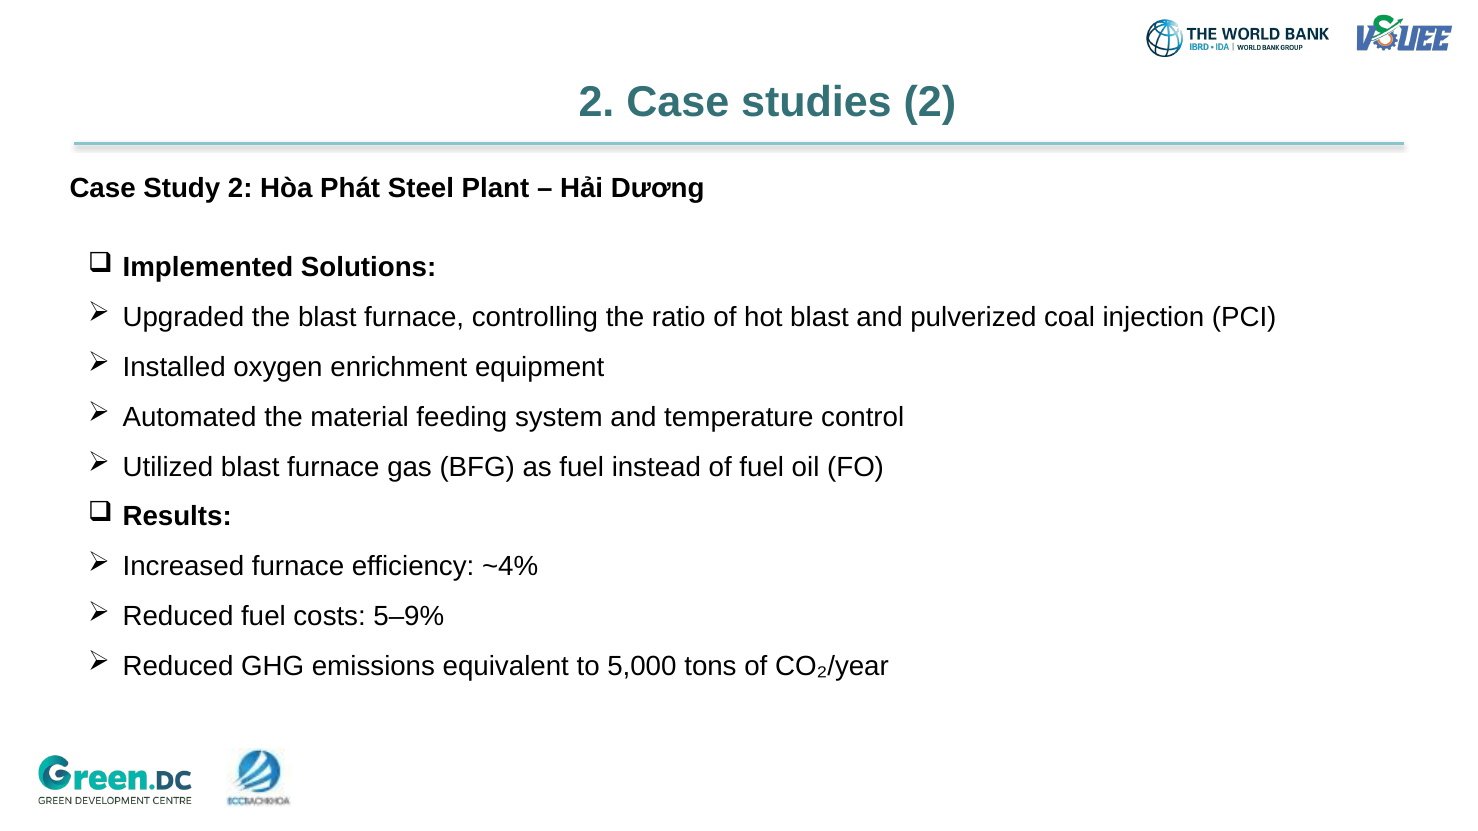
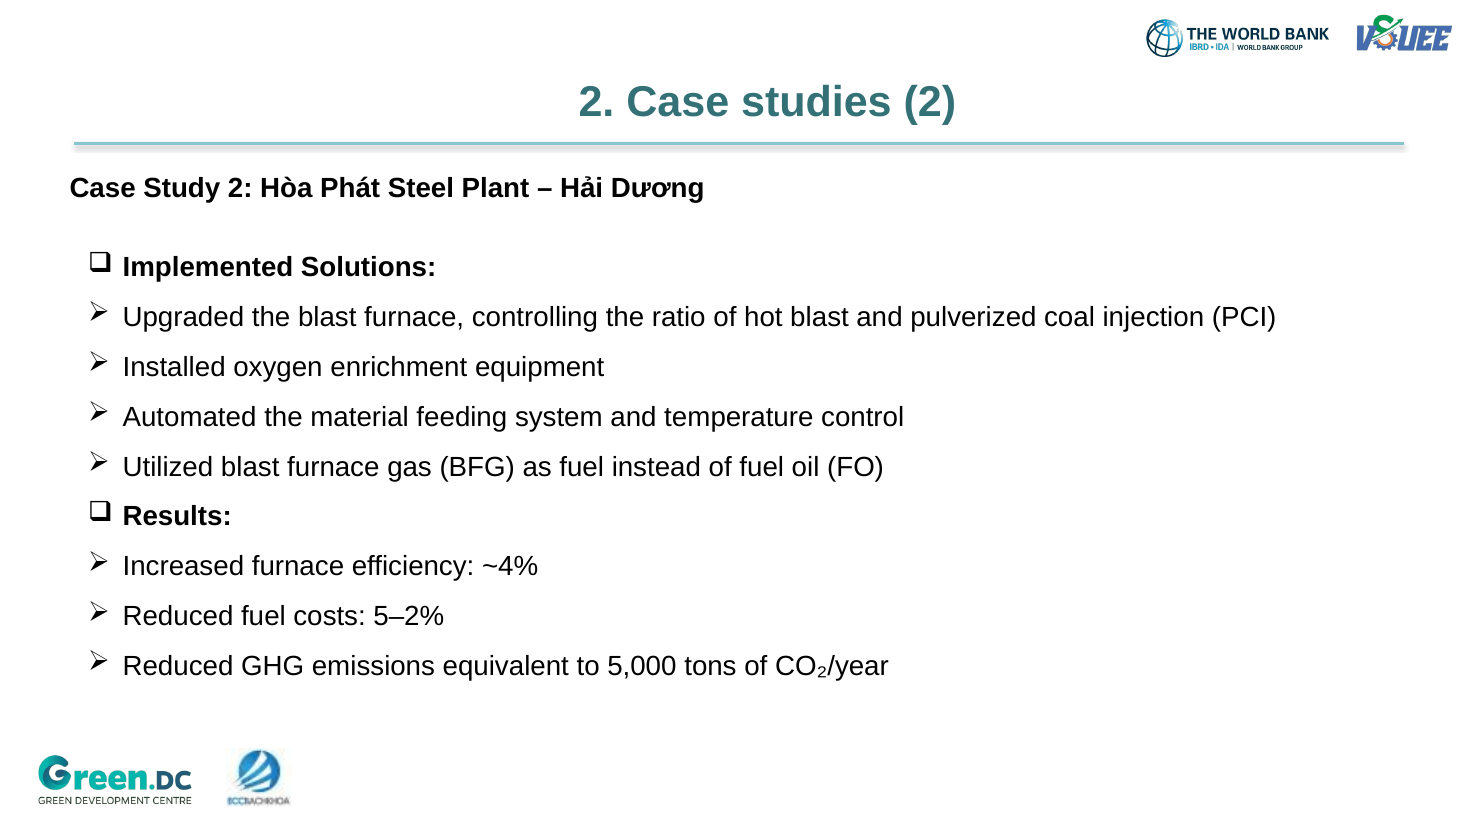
5–9%: 5–9% -> 5–2%
